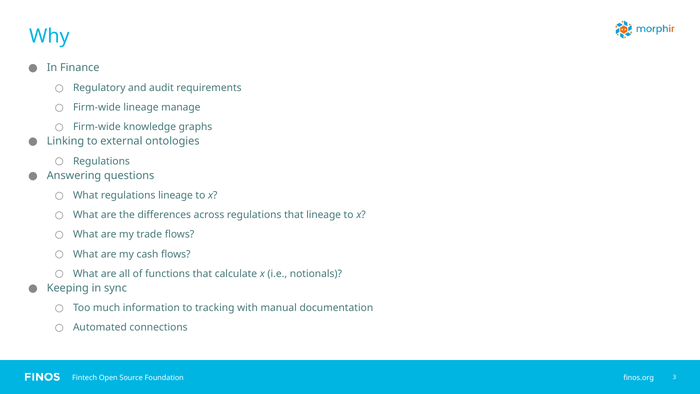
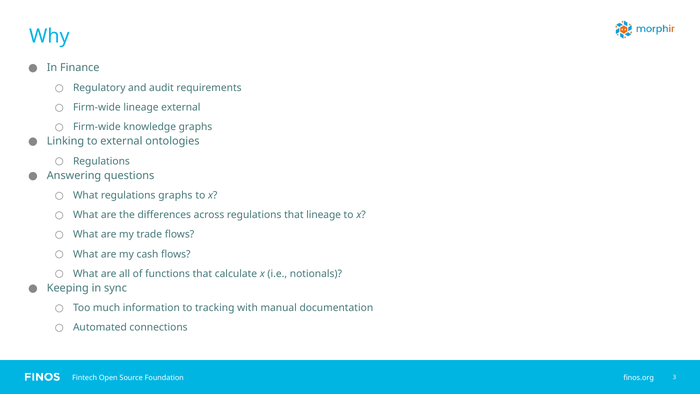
lineage manage: manage -> external
regulations lineage: lineage -> graphs
